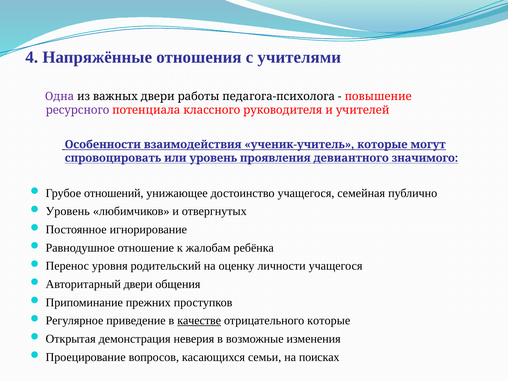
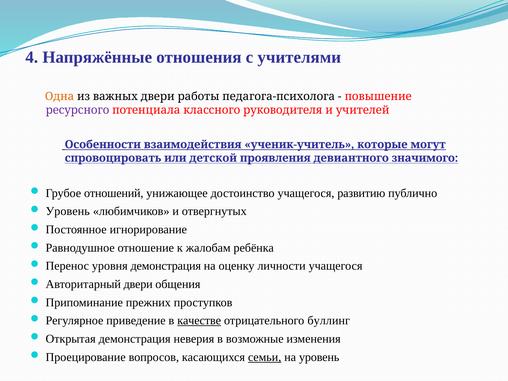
Одна colour: purple -> orange
или уровень: уровень -> детской
семейная: семейная -> развитию
уровня родительский: родительский -> демонстрация
отрицательного которые: которые -> буллинг
семьи underline: none -> present
на поисках: поисках -> уровень
